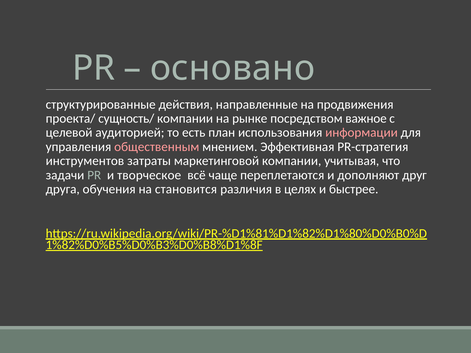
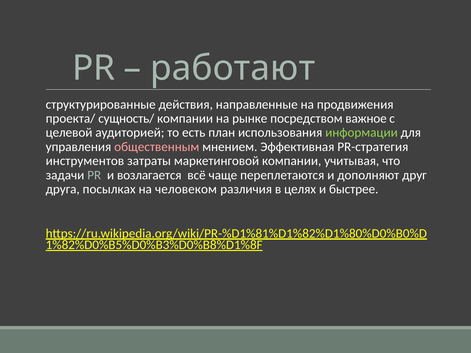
основано: основано -> работают
информации colour: pink -> light green
творческое: творческое -> возлагается
обучения: обучения -> посылках
становится: становится -> человеком
